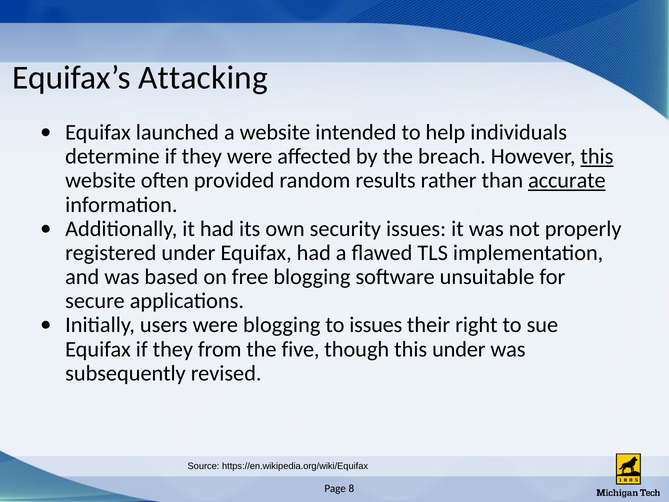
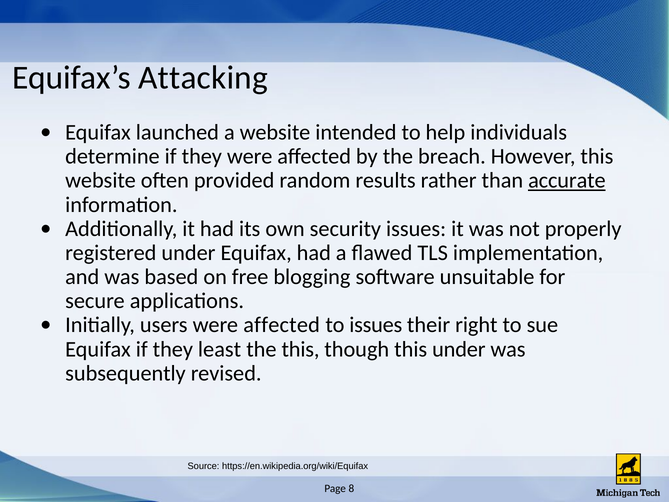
this at (597, 156) underline: present -> none
users were blogging: blogging -> affected
from: from -> least
the five: five -> this
